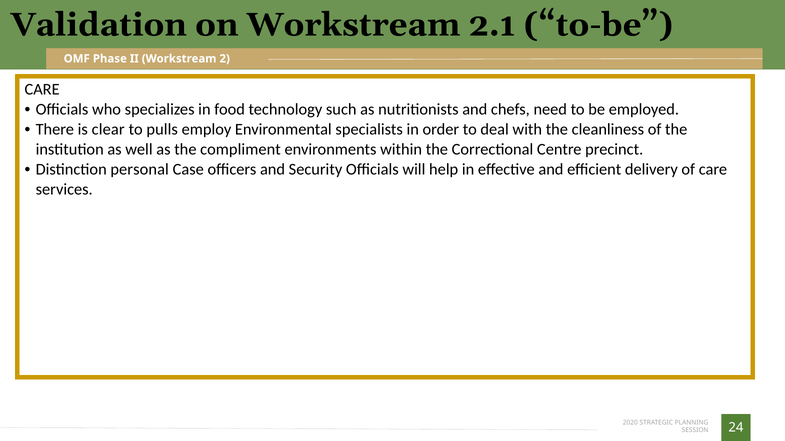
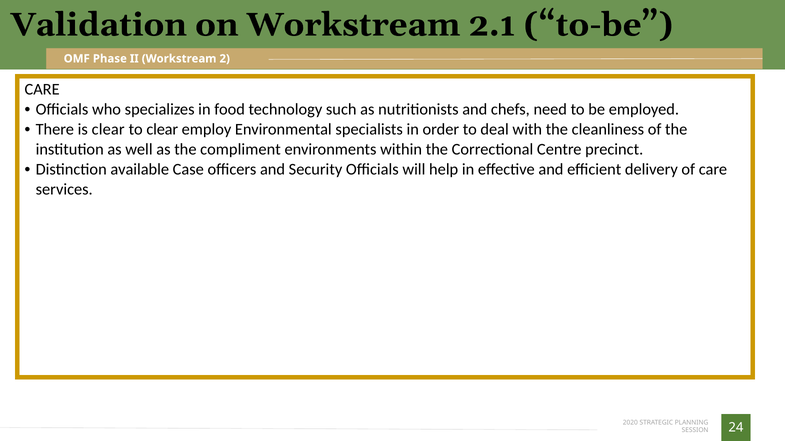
to pulls: pulls -> clear
personal: personal -> available
